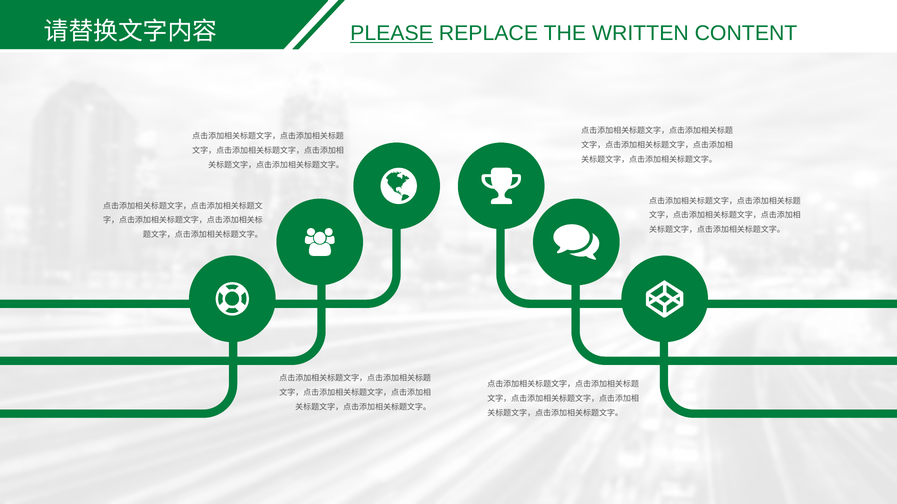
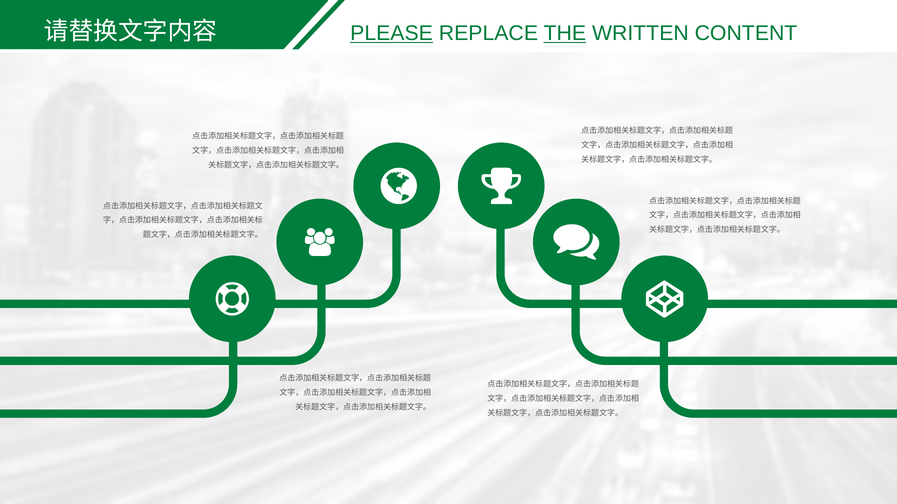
THE underline: none -> present
